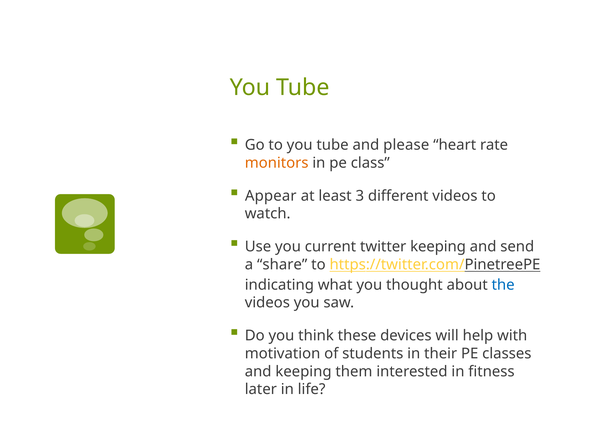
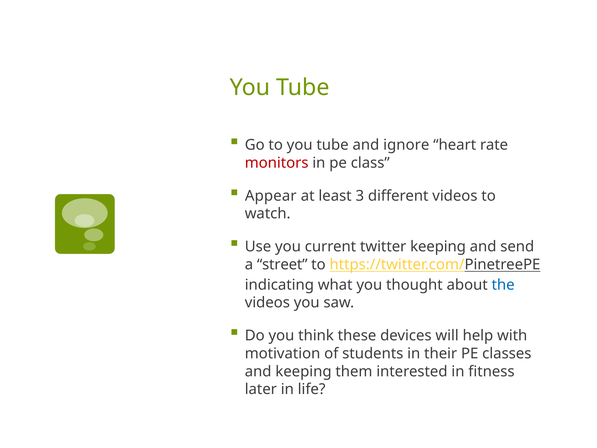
please: please -> ignore
monitors colour: orange -> red
share: share -> street
